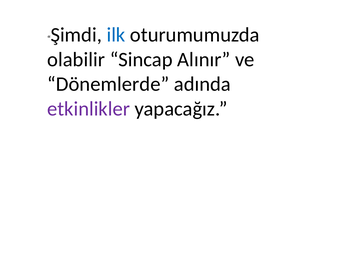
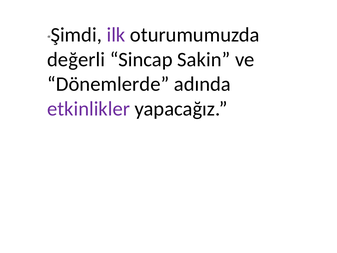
ilk colour: blue -> purple
olabilir: olabilir -> değerli
Alınır: Alınır -> Sakin
